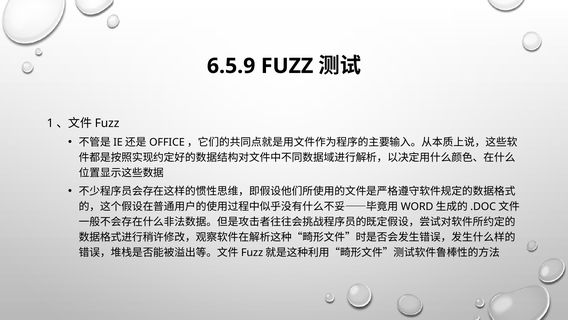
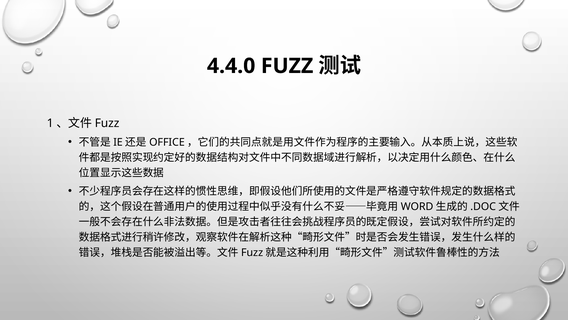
6.5.9: 6.5.9 -> 4.4.0
